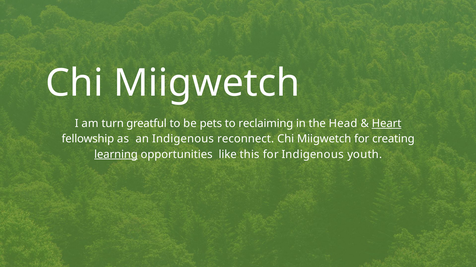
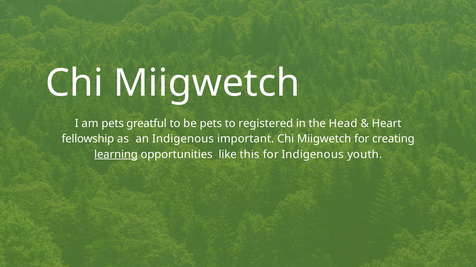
am turn: turn -> pets
reclaiming: reclaiming -> registered
Heart underline: present -> none
reconnect: reconnect -> important
